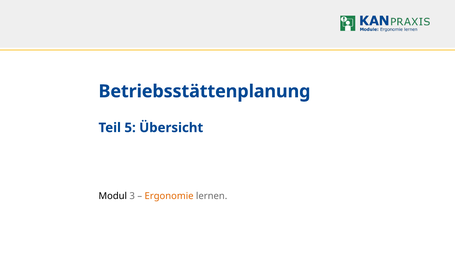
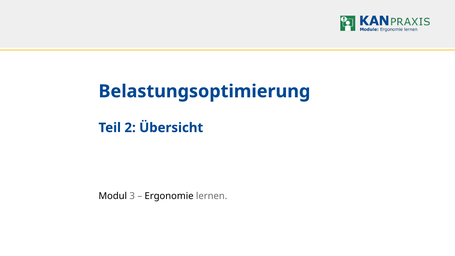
Betriebsstättenplanung: Betriebsstättenplanung -> Belastungsoptimierung
5: 5 -> 2
Ergonomie colour: orange -> black
